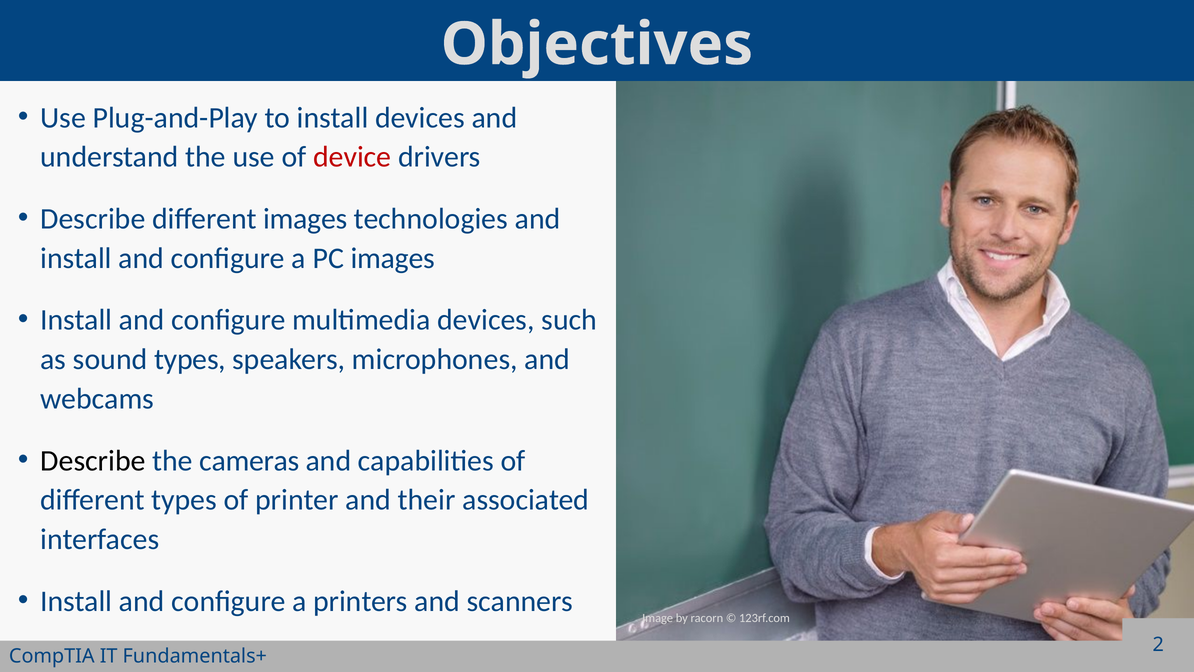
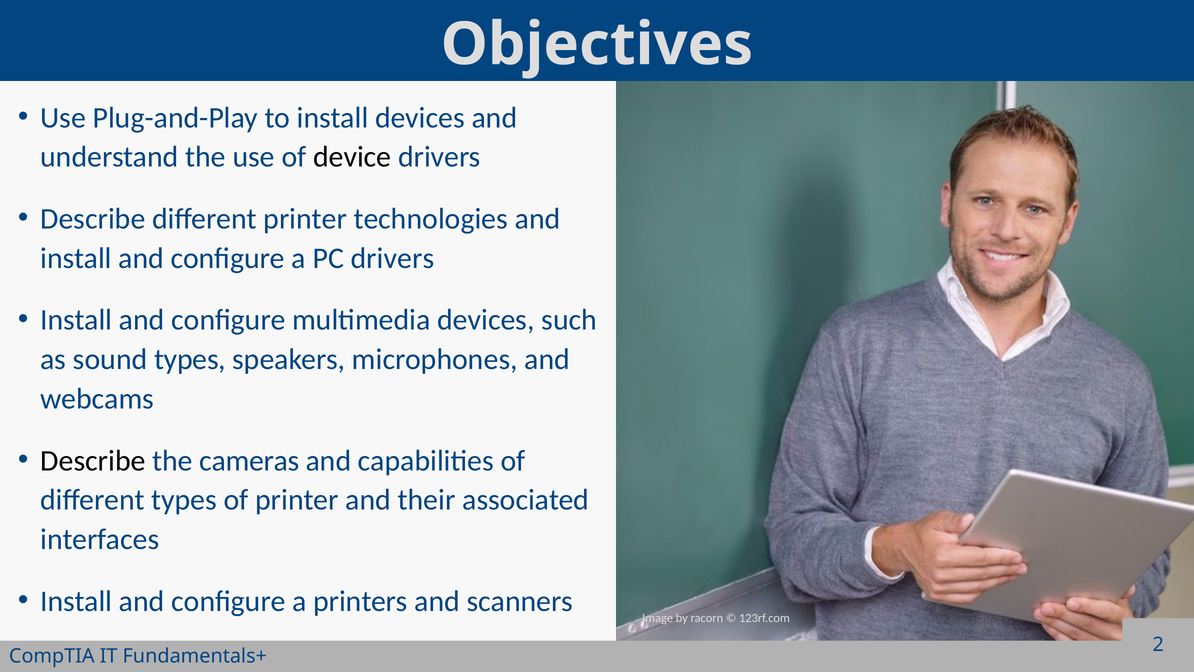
device colour: red -> black
different images: images -> printer
PC images: images -> drivers
